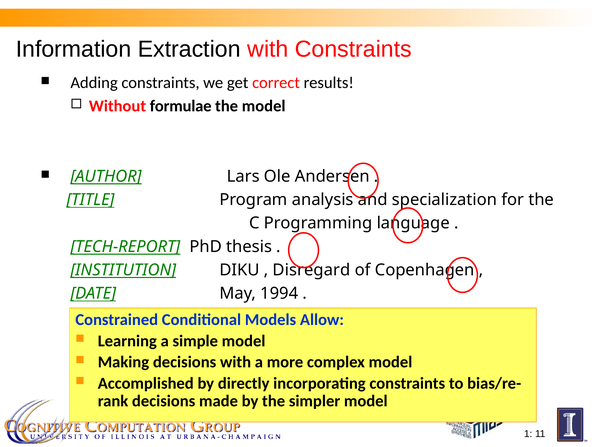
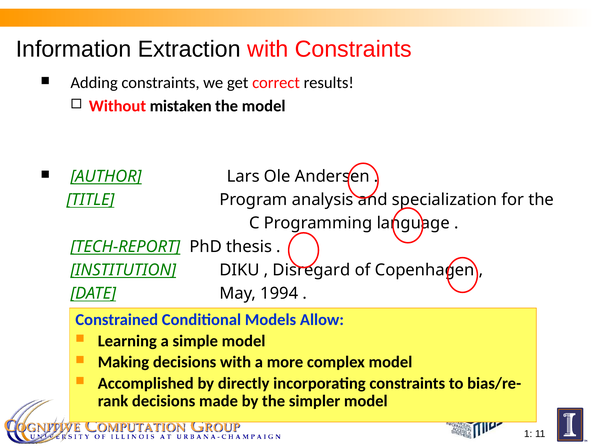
formulae: formulae -> mistaken
